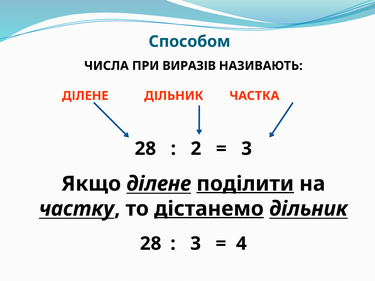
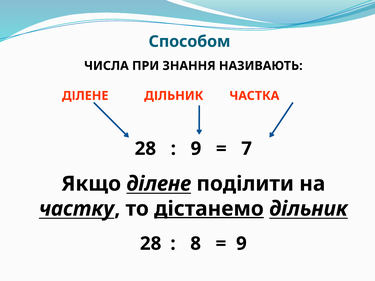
ВИРАЗІВ: ВИРАЗІВ -> ЗНАННЯ
2 at (196, 149): 2 -> 9
3 at (247, 149): 3 -> 7
поділити underline: present -> none
3 at (196, 244): 3 -> 8
4 at (241, 244): 4 -> 9
